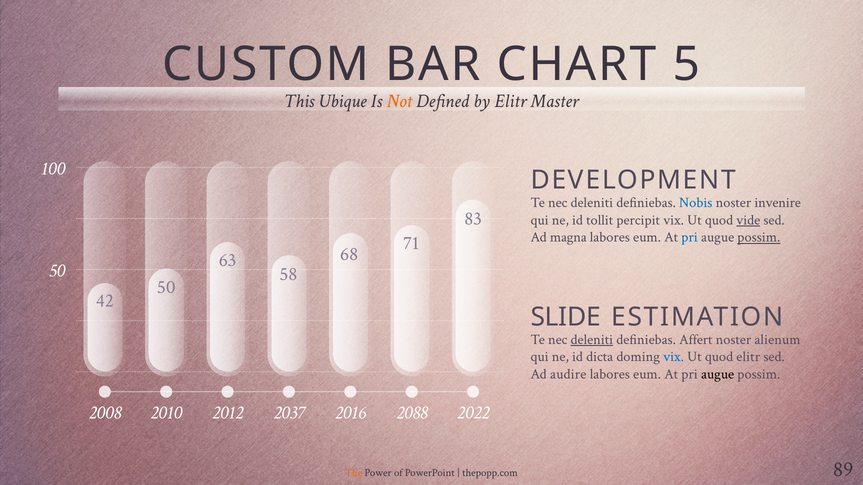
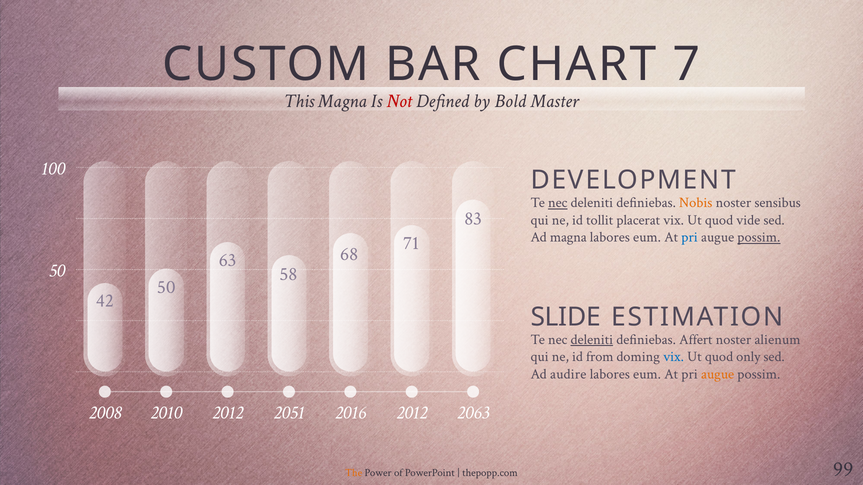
5: 5 -> 7
This Ubique: Ubique -> Magna
Not colour: orange -> red
by Elitr: Elitr -> Bold
nec at (558, 203) underline: none -> present
Nobis colour: blue -> orange
invenire: invenire -> sensibus
percipit: percipit -> placerat
vide underline: present -> none
dicta: dicta -> from
quod elitr: elitr -> only
augue at (718, 374) colour: black -> orange
2037: 2037 -> 2051
2016 2088: 2088 -> 2012
2022: 2022 -> 2063
89: 89 -> 99
